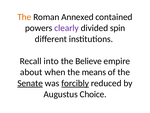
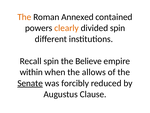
clearly colour: purple -> orange
Recall into: into -> spin
about: about -> within
means: means -> allows
forcibly underline: present -> none
Choice: Choice -> Clause
